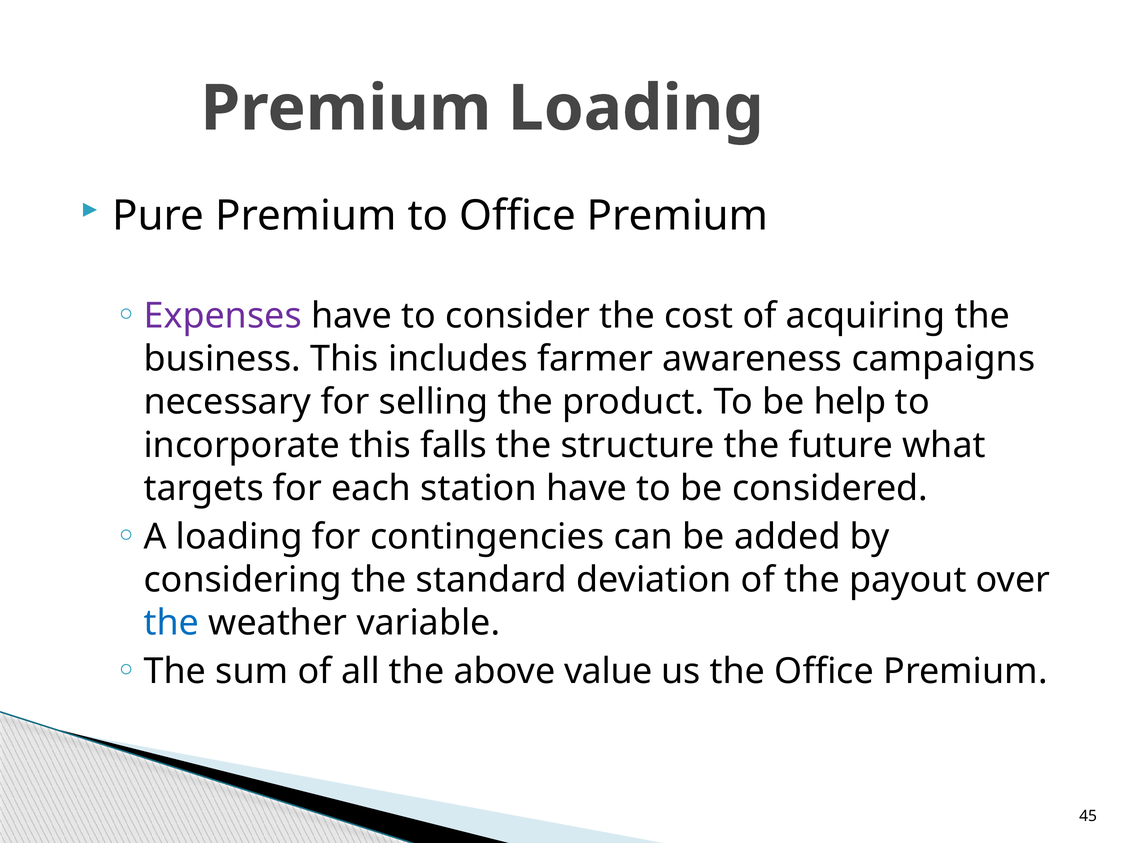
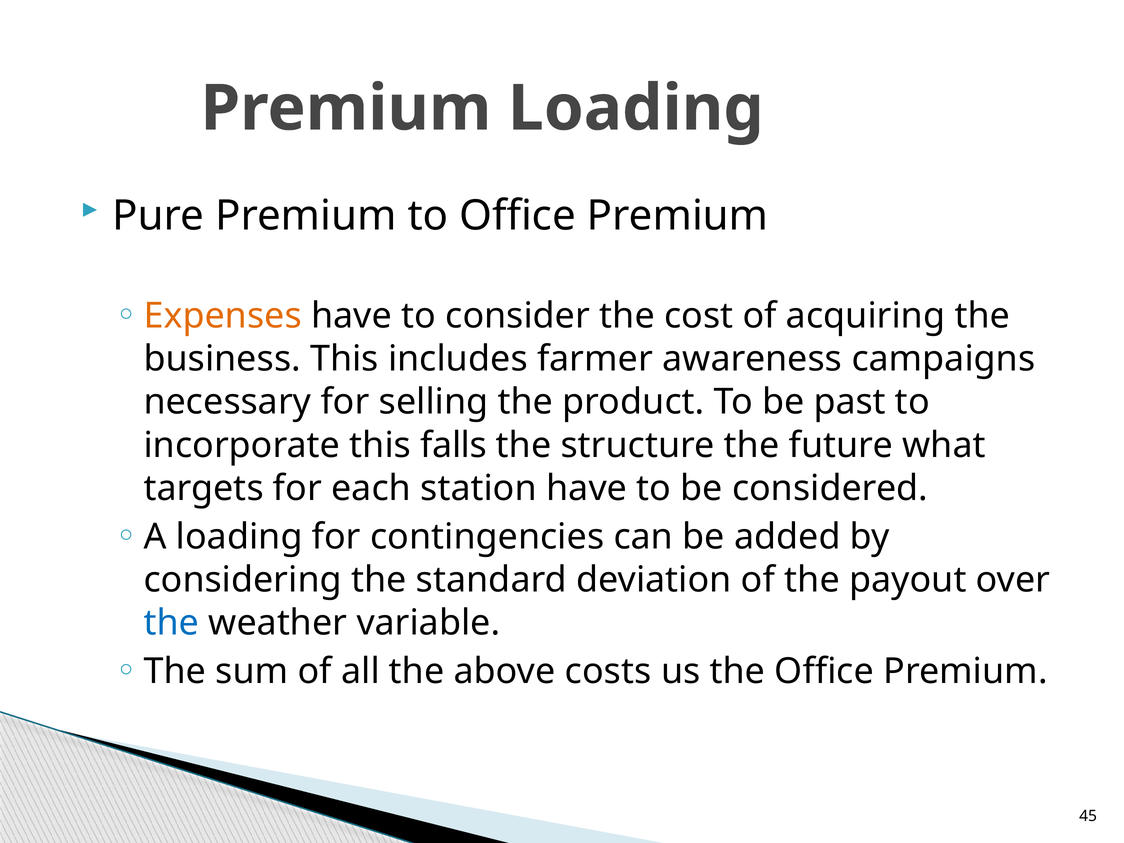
Expenses colour: purple -> orange
help: help -> past
value: value -> costs
